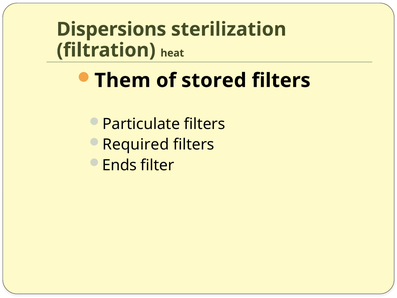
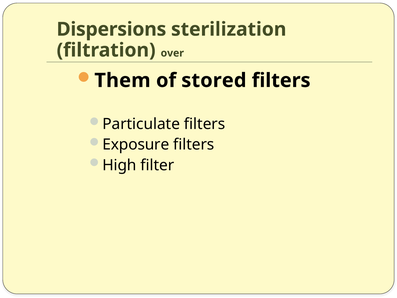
heat: heat -> over
Required: Required -> Exposure
Ends: Ends -> High
